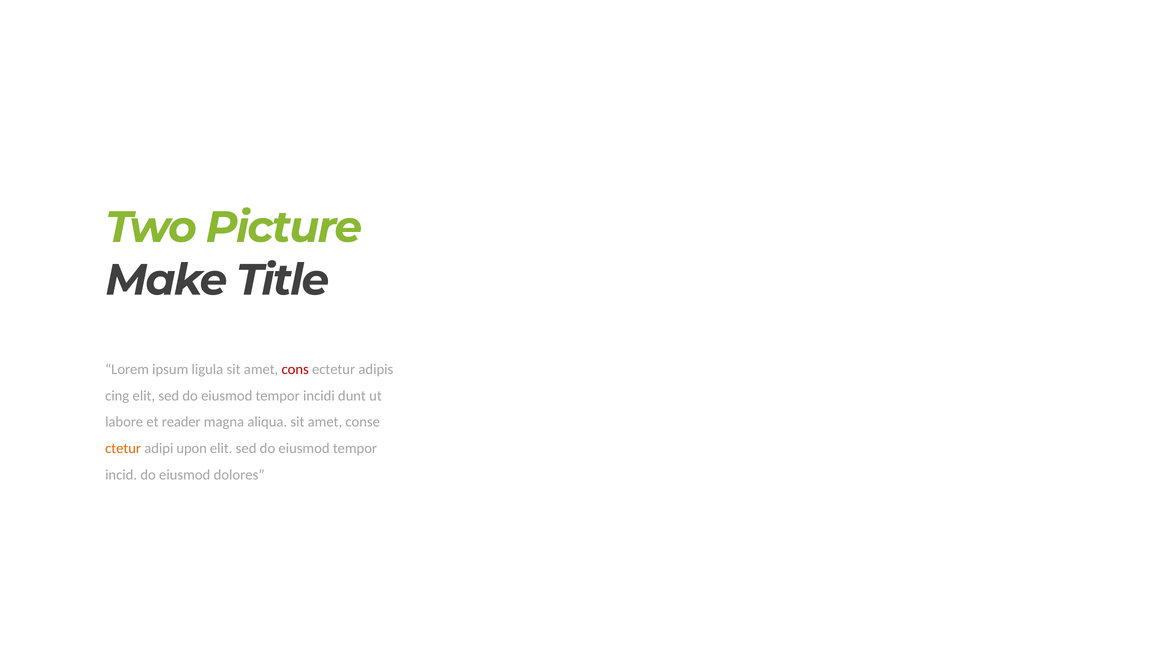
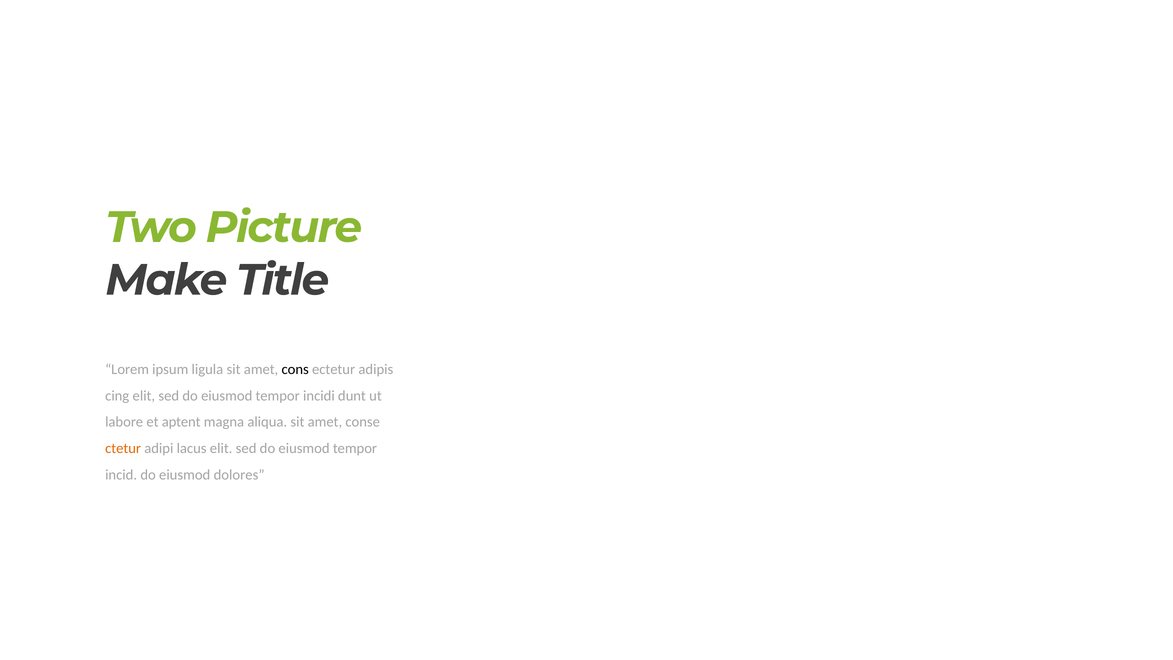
cons colour: red -> black
reader: reader -> aptent
upon: upon -> lacus
